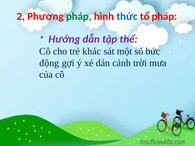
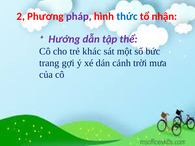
pháp at (79, 16) colour: green -> purple
tổ pháp: pháp -> nhận
động: động -> trang
